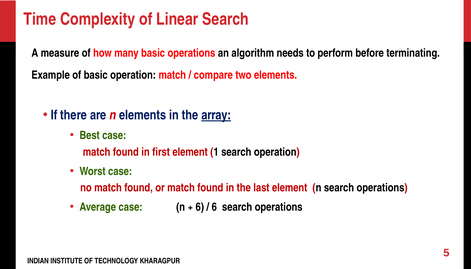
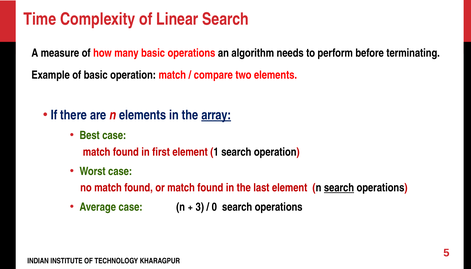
search at (339, 188) underline: none -> present
6 at (200, 207): 6 -> 3
6 at (214, 207): 6 -> 0
